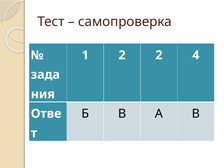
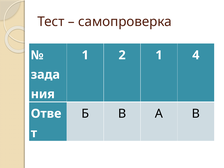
2 2: 2 -> 1
